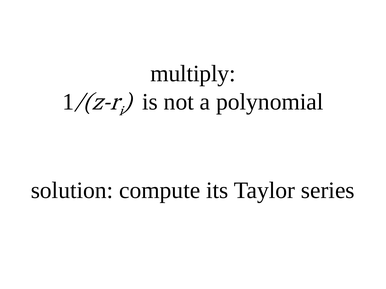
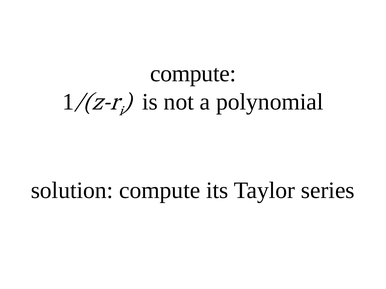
multiply at (193, 74): multiply -> compute
